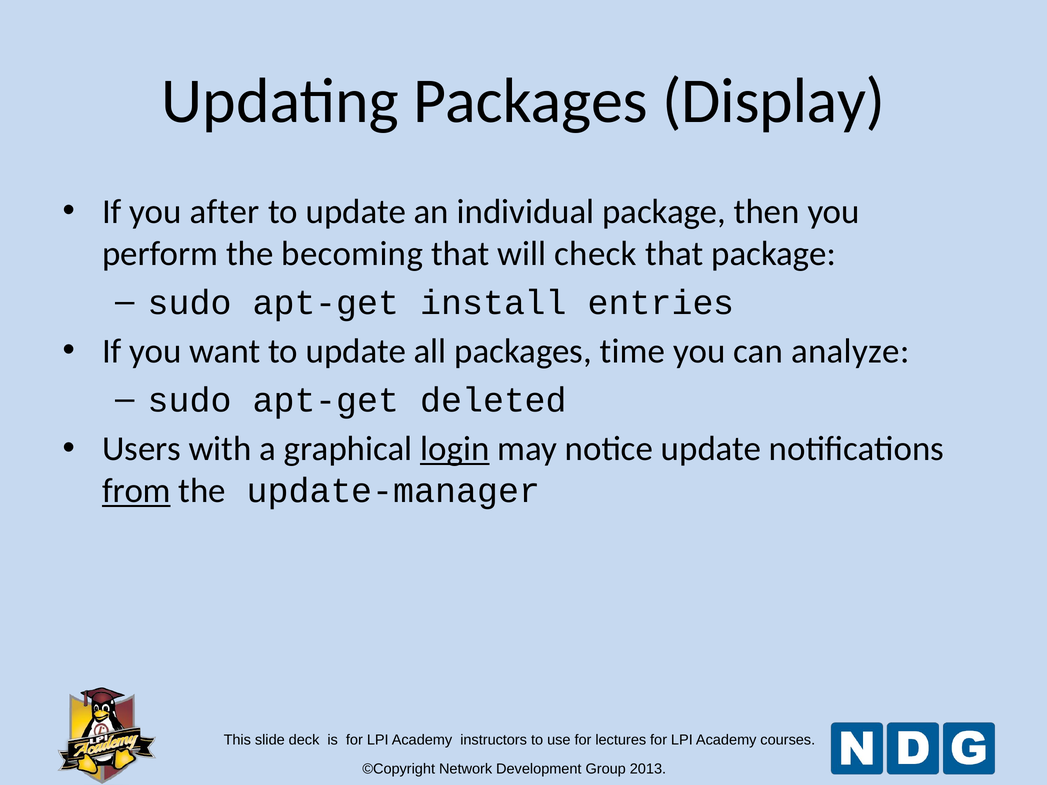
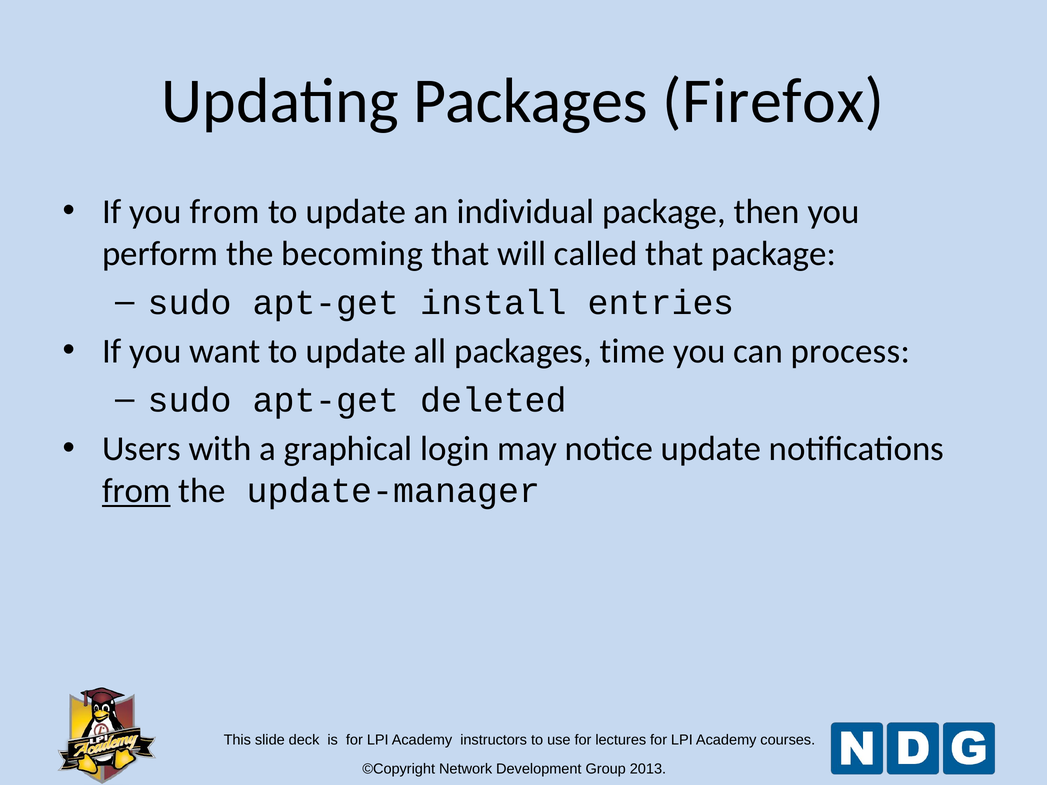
Display: Display -> Firefox
you after: after -> from
check: check -> called
analyze: analyze -> process
login underline: present -> none
